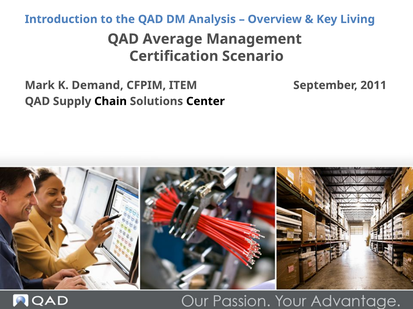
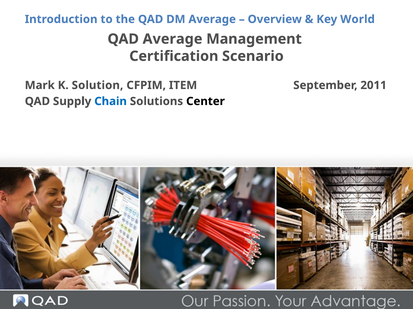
DM Analysis: Analysis -> Average
Living: Living -> World
Demand: Demand -> Solution
Chain colour: black -> blue
